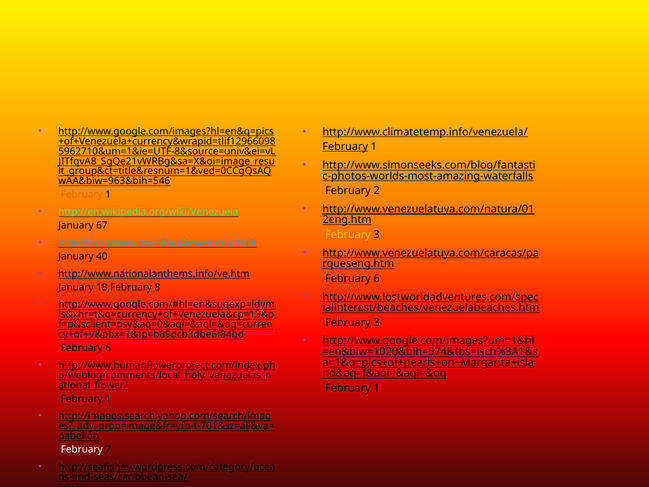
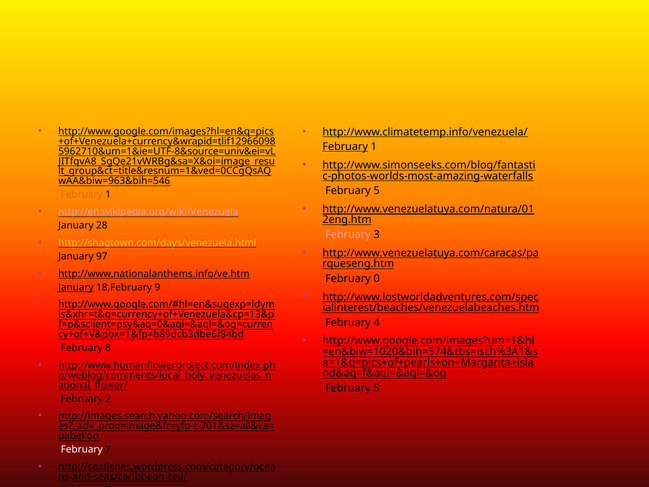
2 at (377, 191): 2 -> 5
http://en.wikipedia.org/wiki/Venezuela colour: light green -> pink
67: 67 -> 28
February at (348, 234) colour: yellow -> pink
http://shagtown.com/days/venezuela.html colour: light blue -> yellow
40: 40 -> 97
6 at (377, 278): 6 -> 0
January at (76, 287) underline: none -> present
8: 8 -> 9
3 at (377, 322): 3 -> 4
6 at (108, 348): 6 -> 8
1 at (377, 388): 1 -> 5
1 at (108, 399): 1 -> 2
